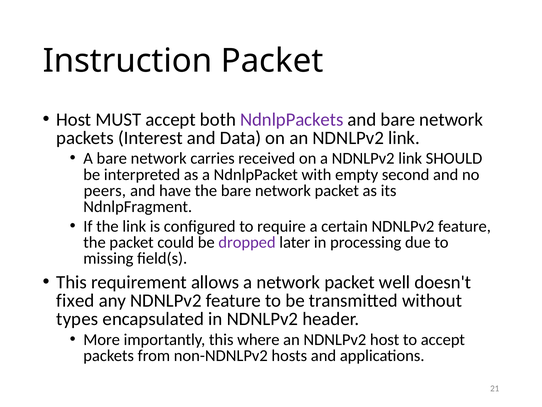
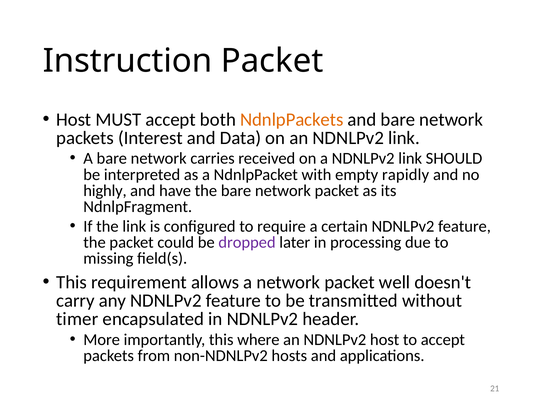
NdnlpPackets colour: purple -> orange
second: second -> rapidly
peers: peers -> highly
fixed: fixed -> carry
types: types -> timer
